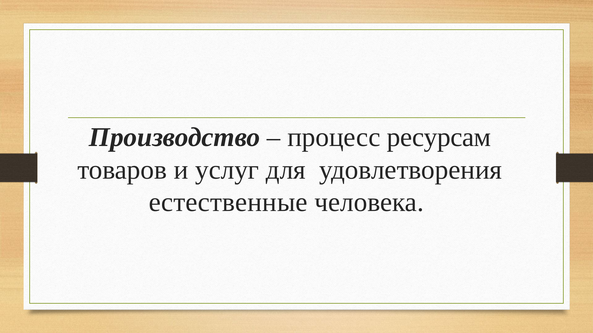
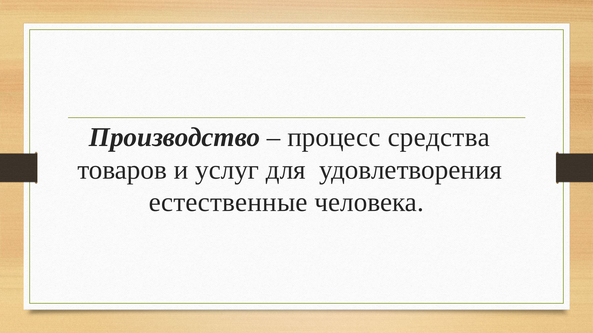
ресурсам: ресурсам -> средства
